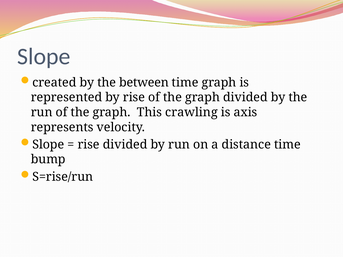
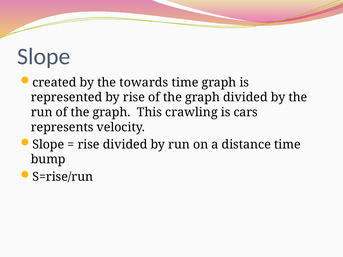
between: between -> towards
axis: axis -> cars
